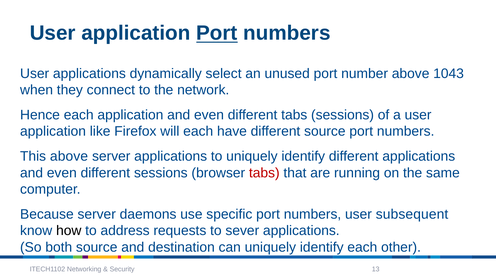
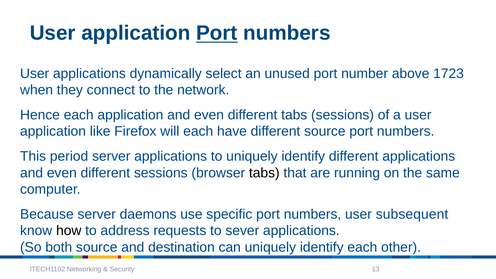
1043: 1043 -> 1723
This above: above -> period
tabs at (264, 173) colour: red -> black
